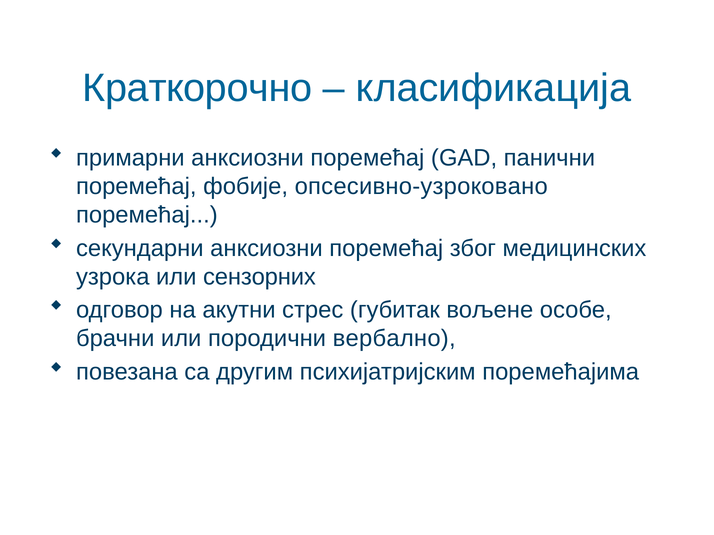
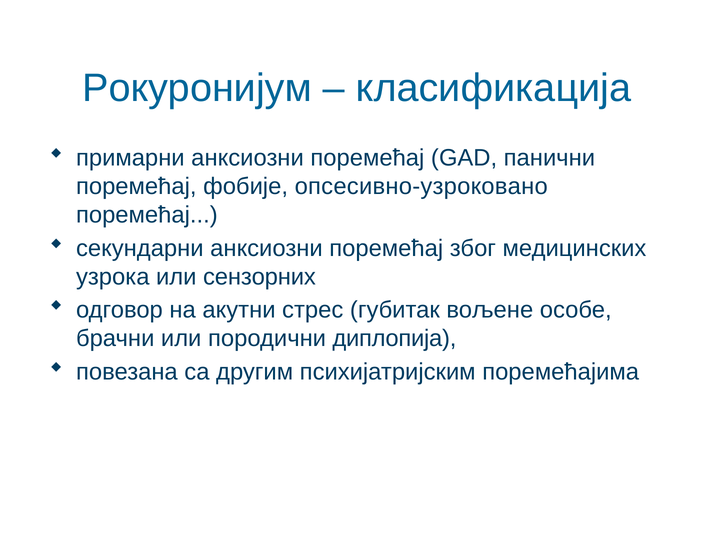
Краткорочно: Краткорочно -> Рокуронијум
вербално: вербално -> диплопија
